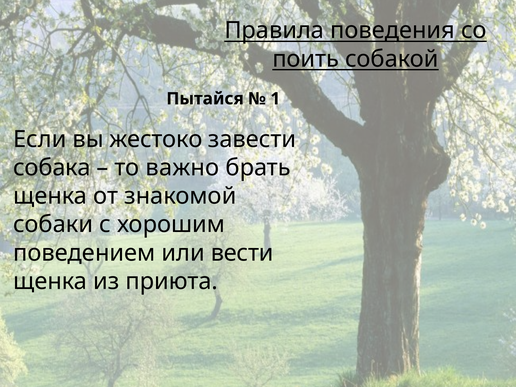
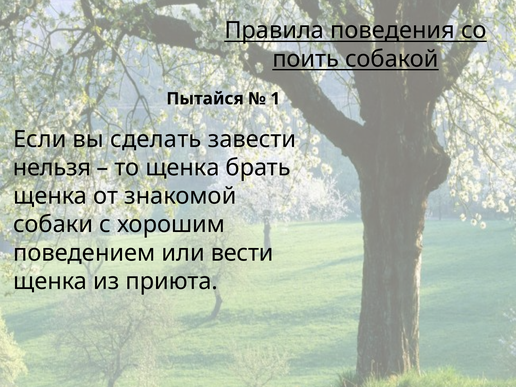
жестоко: жестоко -> сделать
собака: собака -> нельзя
то важно: важно -> щенка
